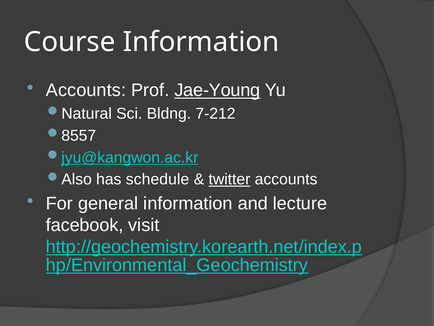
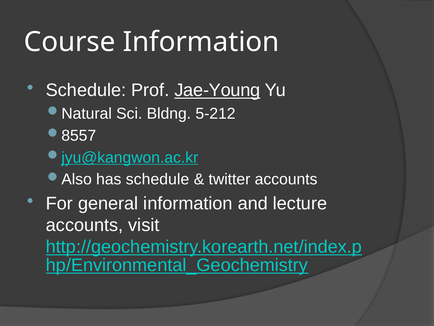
Accounts at (86, 90): Accounts -> Schedule
7-212: 7-212 -> 5-212
twitter underline: present -> none
facebook at (85, 225): facebook -> accounts
